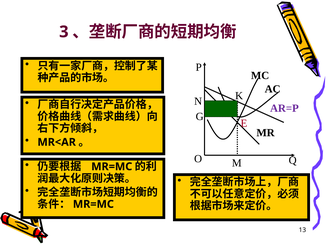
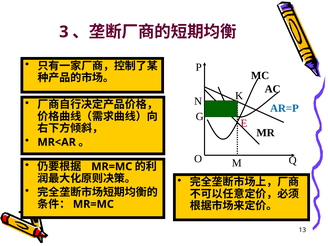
AR=P colour: purple -> blue
